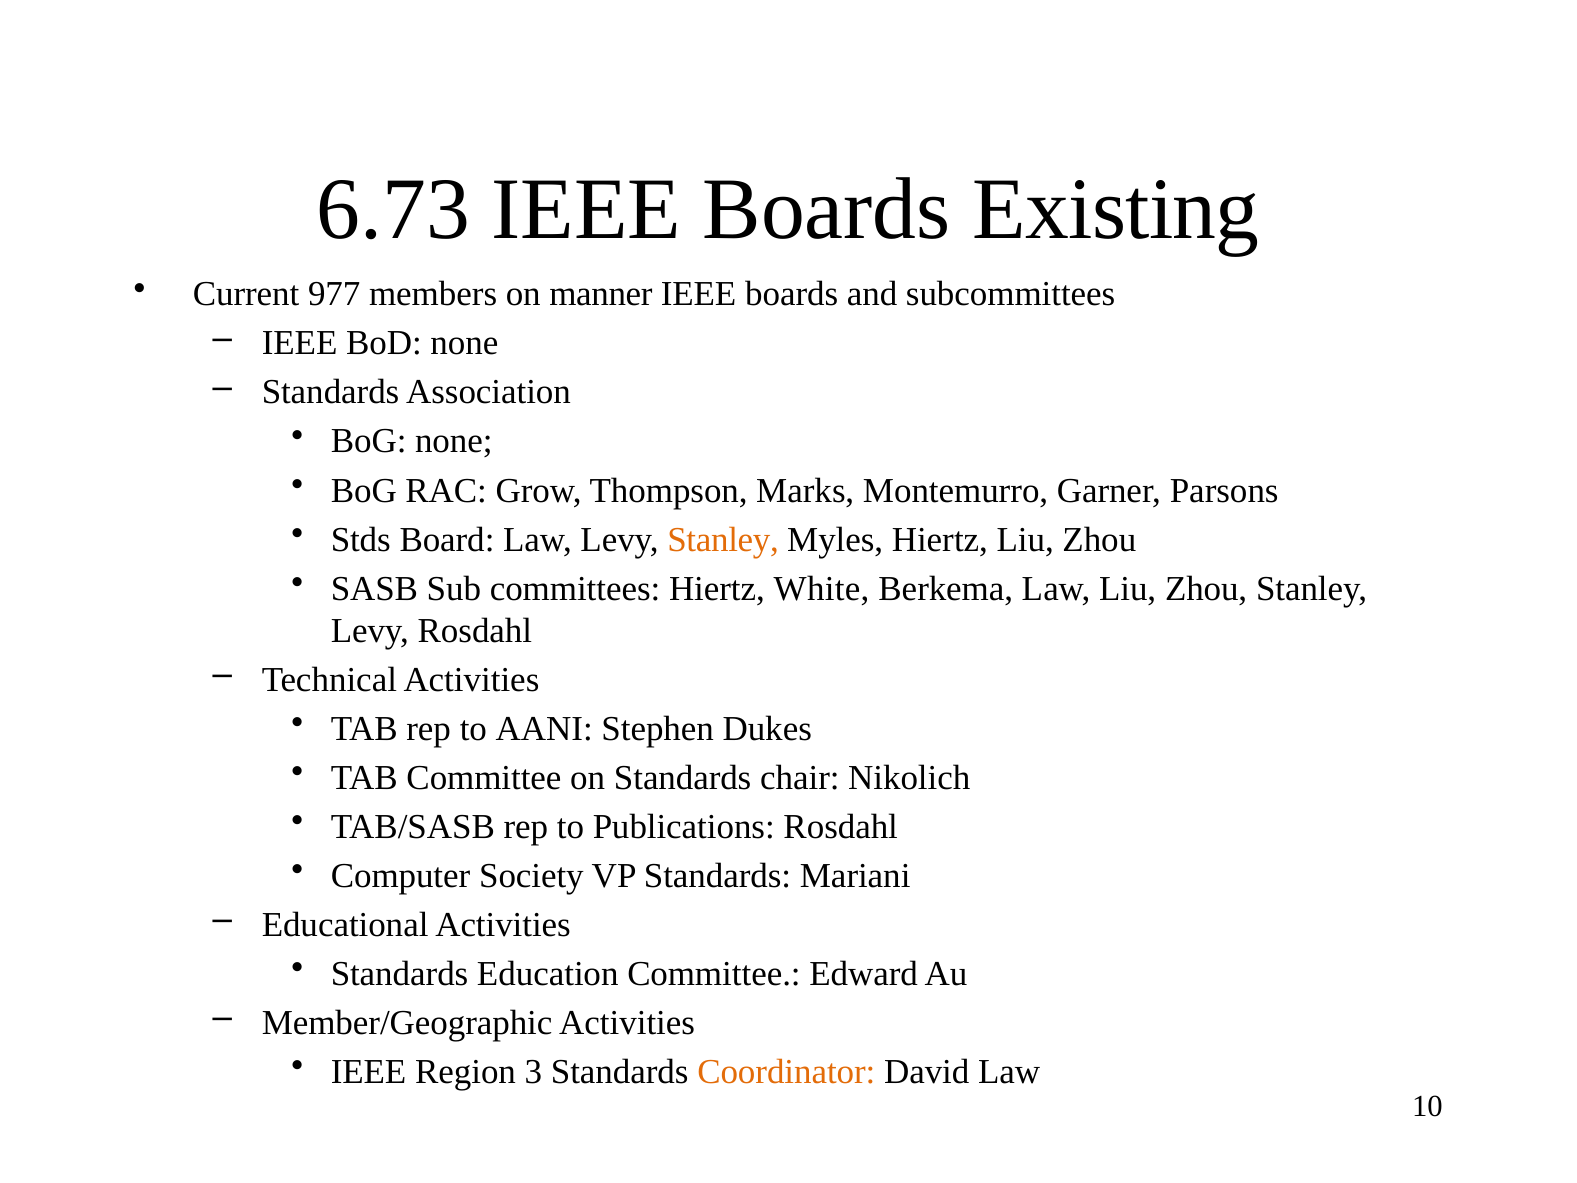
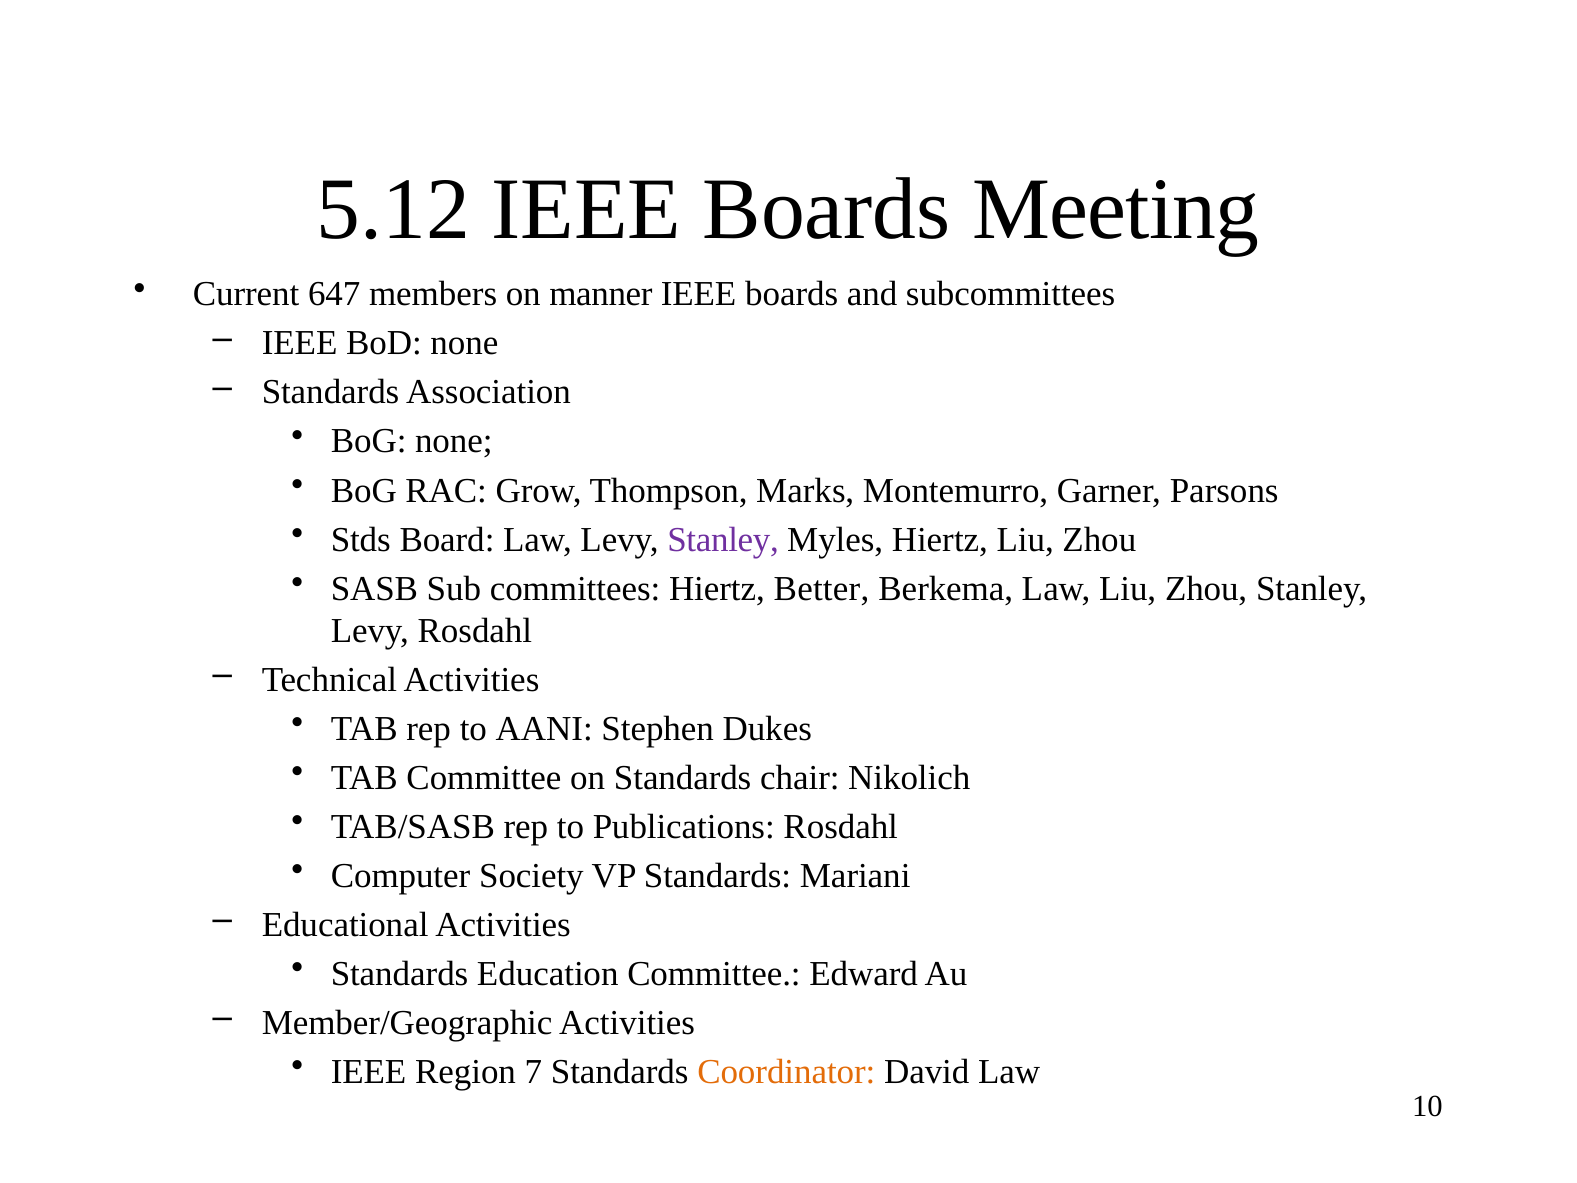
6.73: 6.73 -> 5.12
Existing: Existing -> Meeting
977: 977 -> 647
Stanley at (723, 539) colour: orange -> purple
White: White -> Better
3: 3 -> 7
